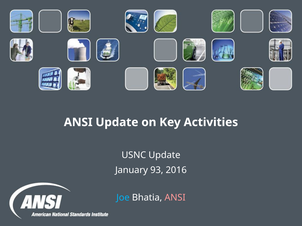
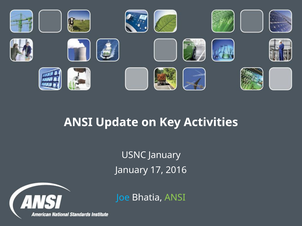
USNC Update: Update -> January
93: 93 -> 17
ANSI at (175, 198) colour: pink -> light green
